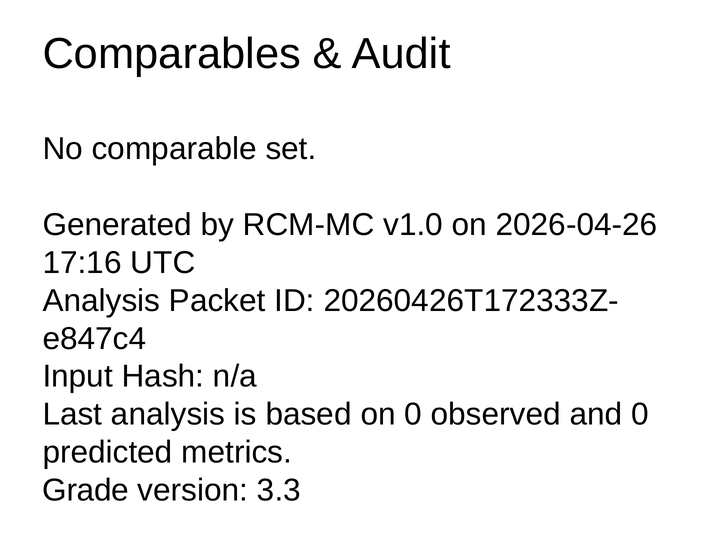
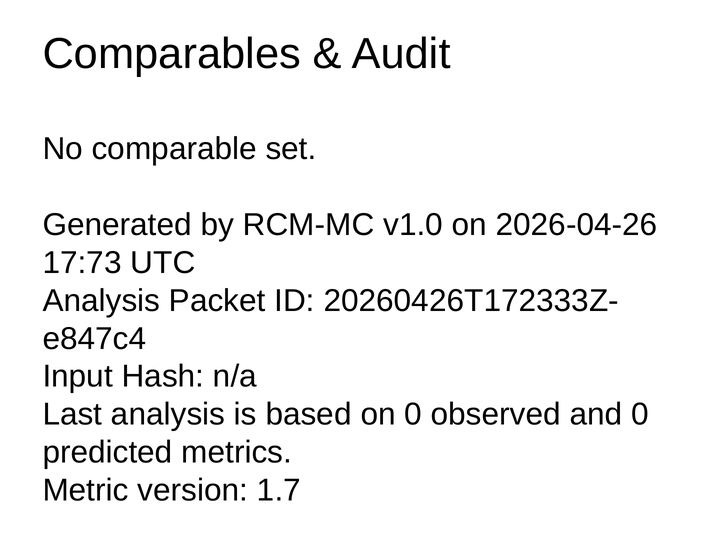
17:16: 17:16 -> 17:73
Grade: Grade -> Metric
3.3: 3.3 -> 1.7
